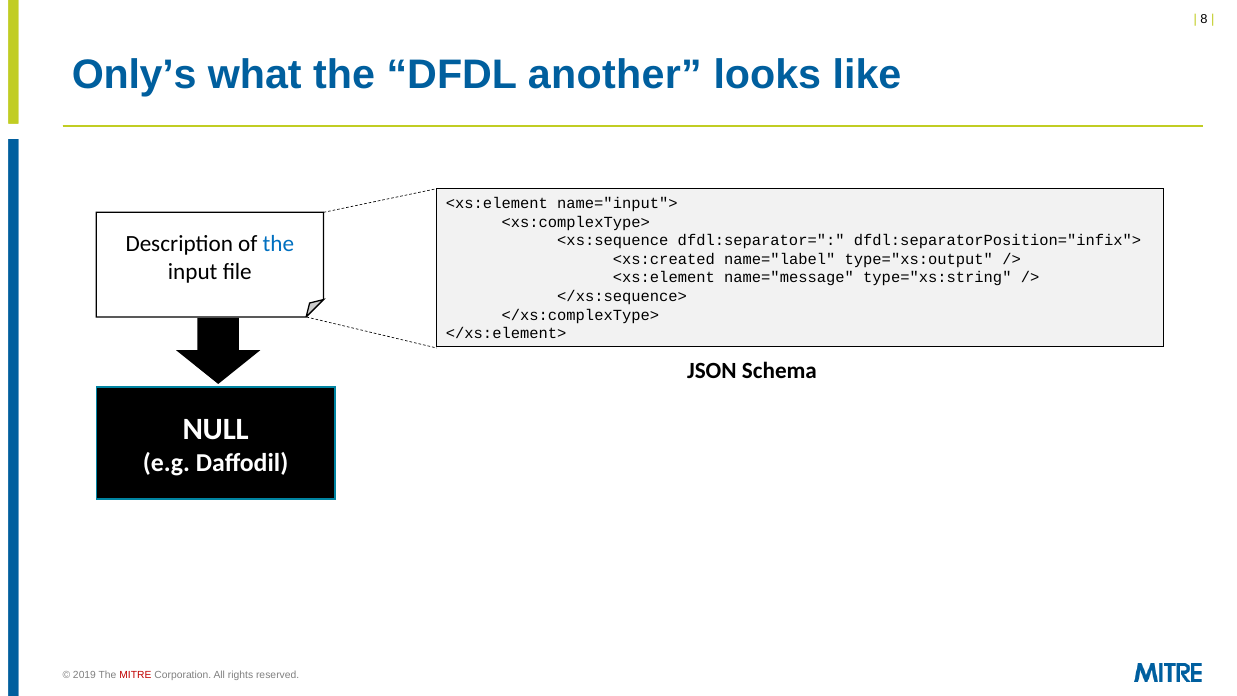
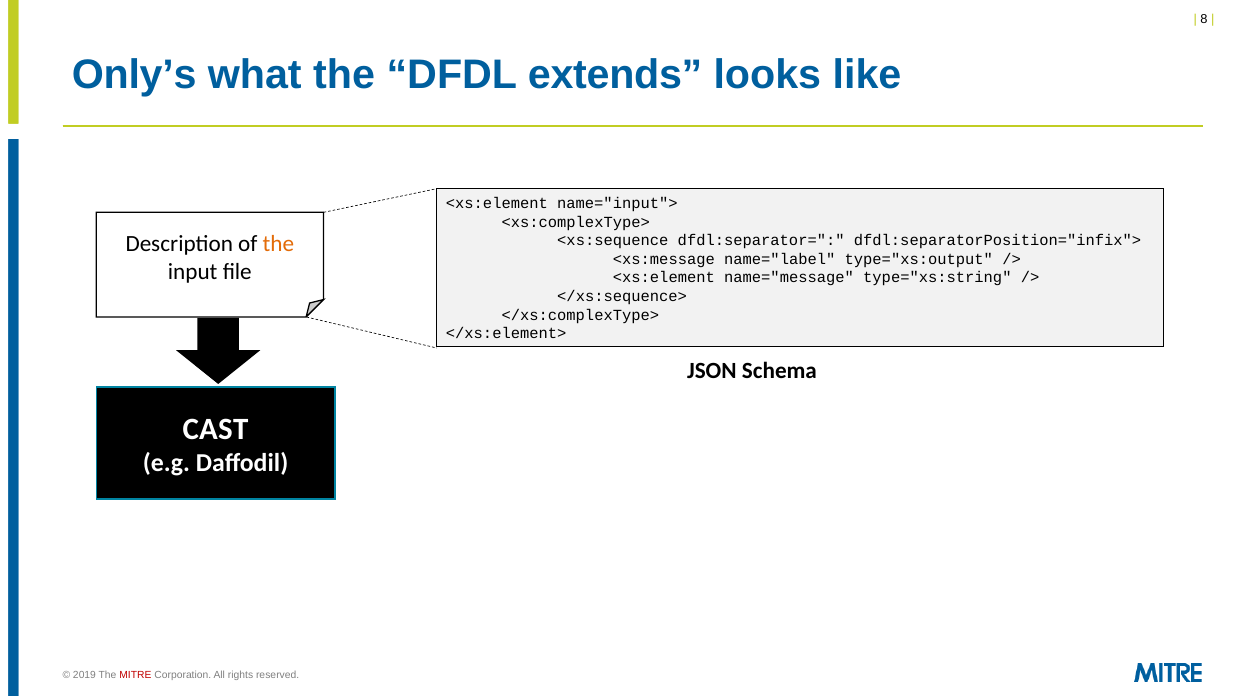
another: another -> extends
the at (278, 244) colour: blue -> orange
<xs:created: <xs:created -> <xs:message
NULL: NULL -> CAST
